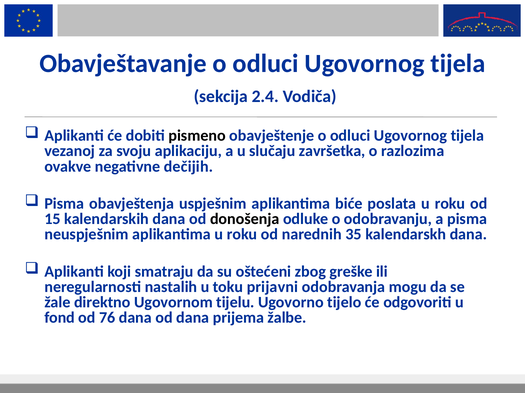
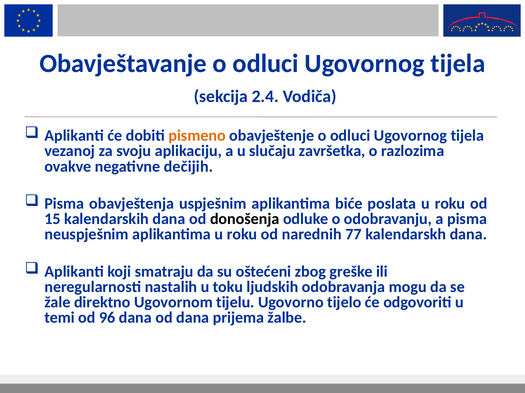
pismeno colour: black -> orange
35: 35 -> 77
prijavni: prijavni -> ljudskih
fond: fond -> temi
76: 76 -> 96
